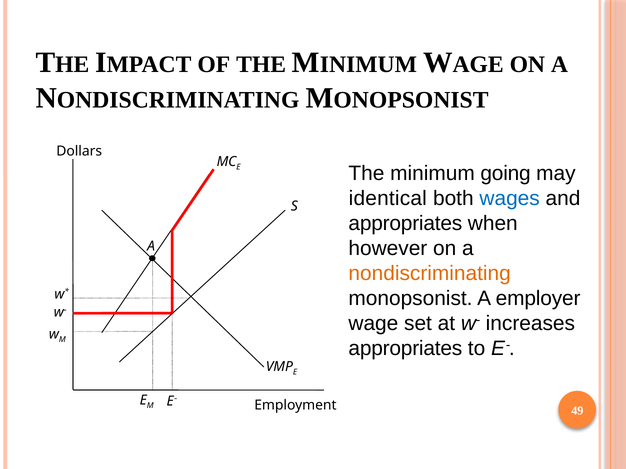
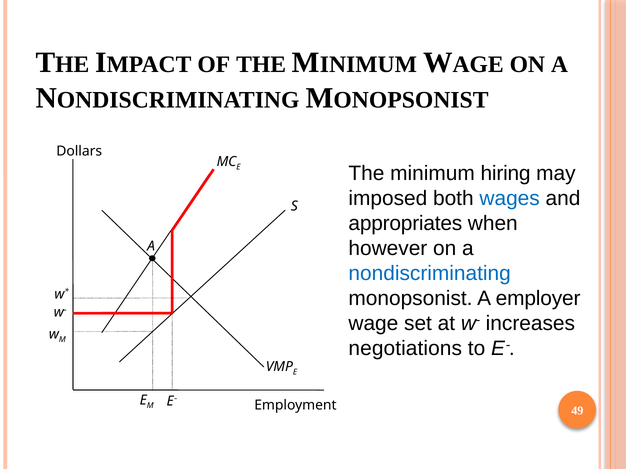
going: going -> hiring
identical: identical -> imposed
nondiscriminating colour: orange -> blue
appropriates at (405, 349): appropriates -> negotiations
